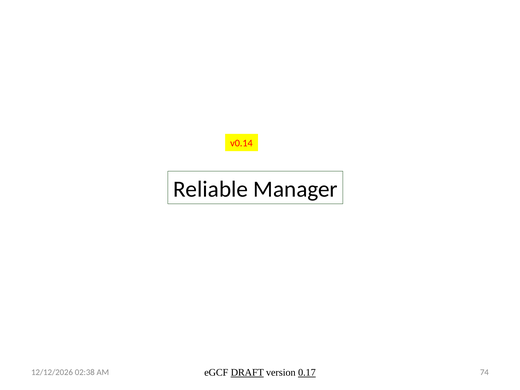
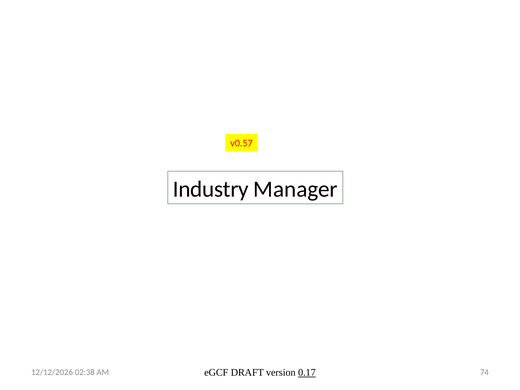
v0.14: v0.14 -> v0.57
Reliable: Reliable -> Industry
DRAFT underline: present -> none
